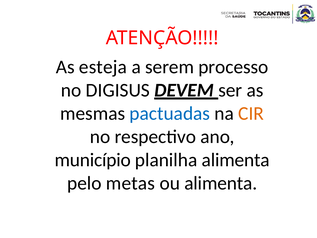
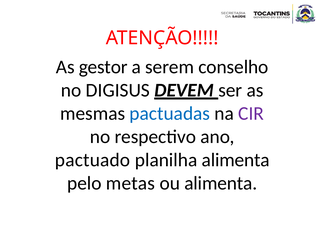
esteja: esteja -> gestor
processo: processo -> conselho
CIR colour: orange -> purple
município: município -> pactuado
